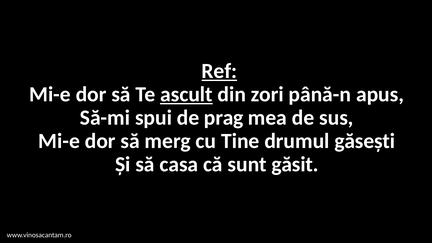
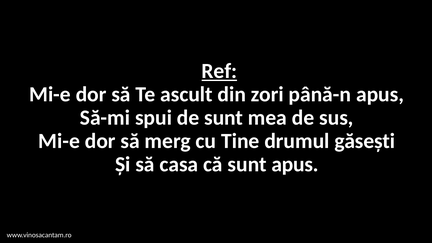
ascult underline: present -> none
de prag: prag -> sunt
sunt găsit: găsit -> apus
